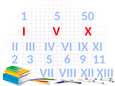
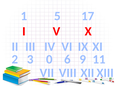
50: 50 -> 17
3 5: 5 -> 0
